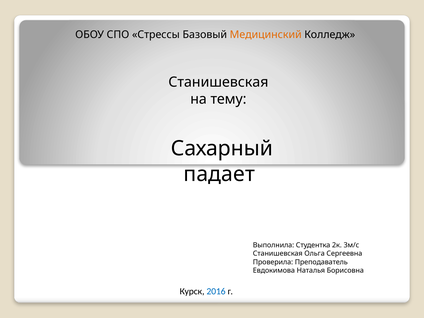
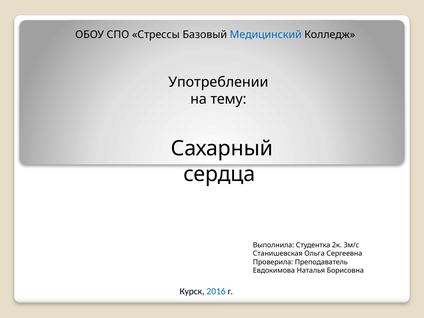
Медицинский colour: orange -> blue
Станишевская at (218, 82): Станишевская -> Употреблении
падает: падает -> сердца
